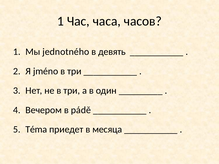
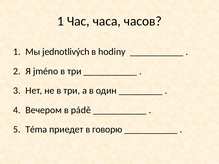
jednotného: jednotného -> jednotlivých
девять: девять -> hodiny
месяца: месяца -> говорю
